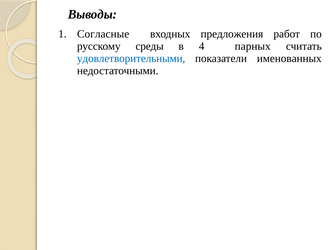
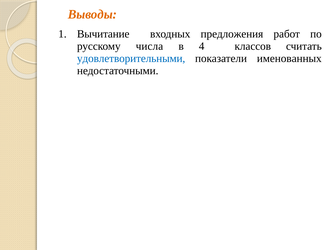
Выводы colour: black -> orange
Согласные: Согласные -> Вычитание
среды: среды -> числа
парных: парных -> классов
